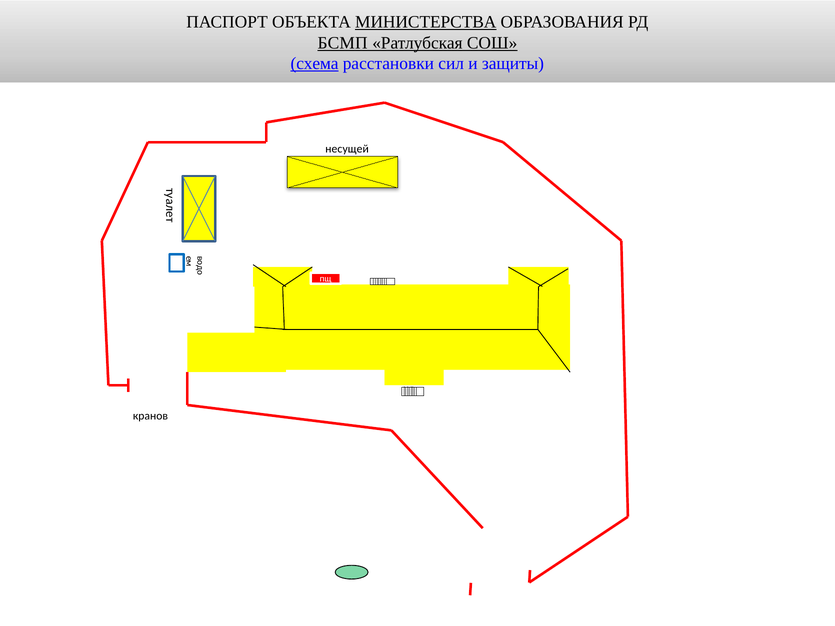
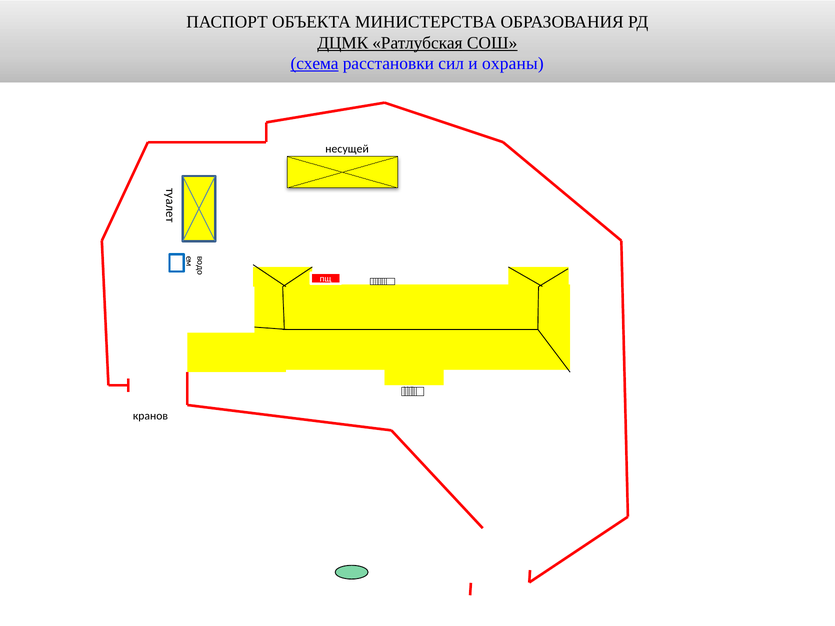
МИНИСТЕРСТВА underline: present -> none
БСМП: БСМП -> ДЦМК
защиты: защиты -> охраны
